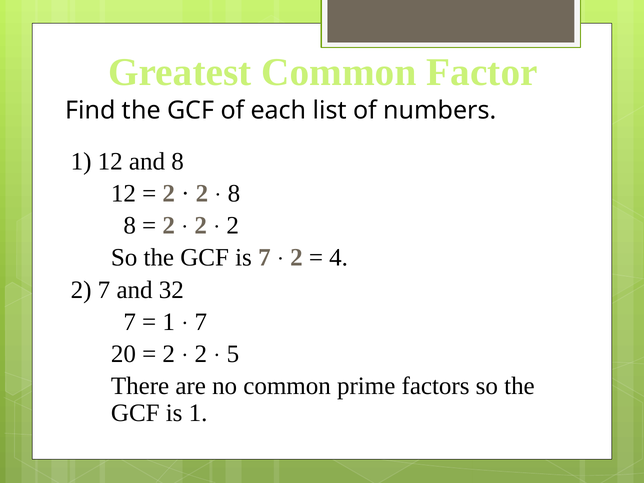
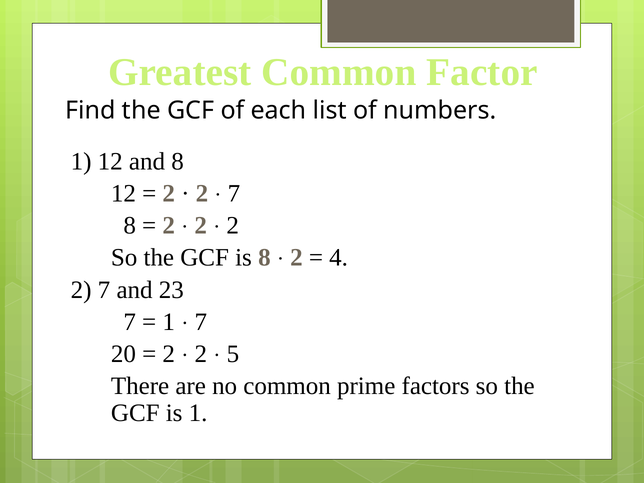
8 at (234, 194): 8 -> 7
is 7: 7 -> 8
32: 32 -> 23
